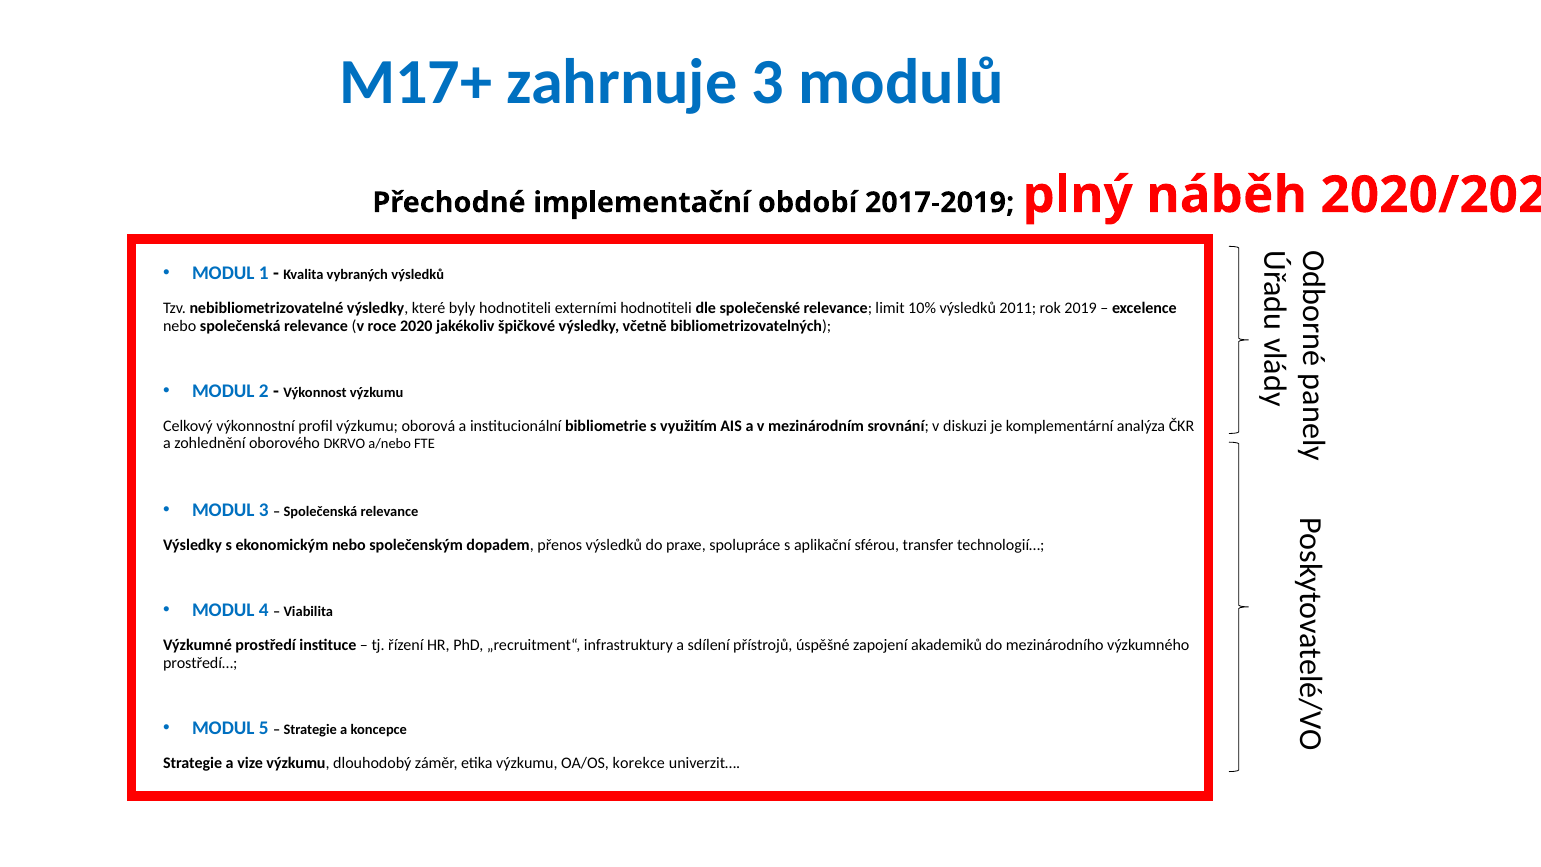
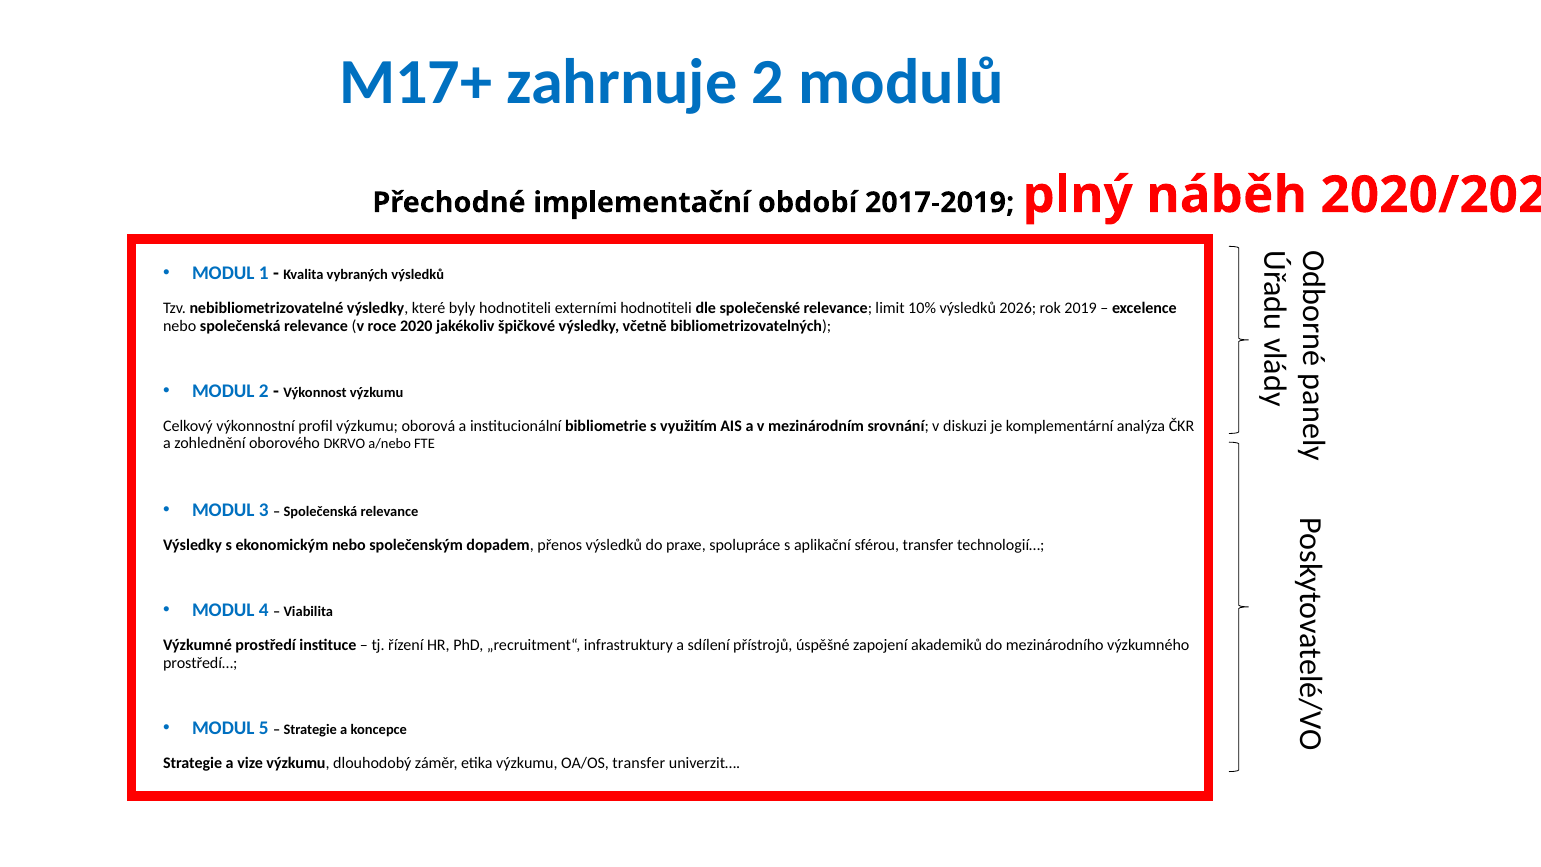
zahrnuje 3: 3 -> 2
2011: 2011 -> 2026
OA/OS korekce: korekce -> transfer
